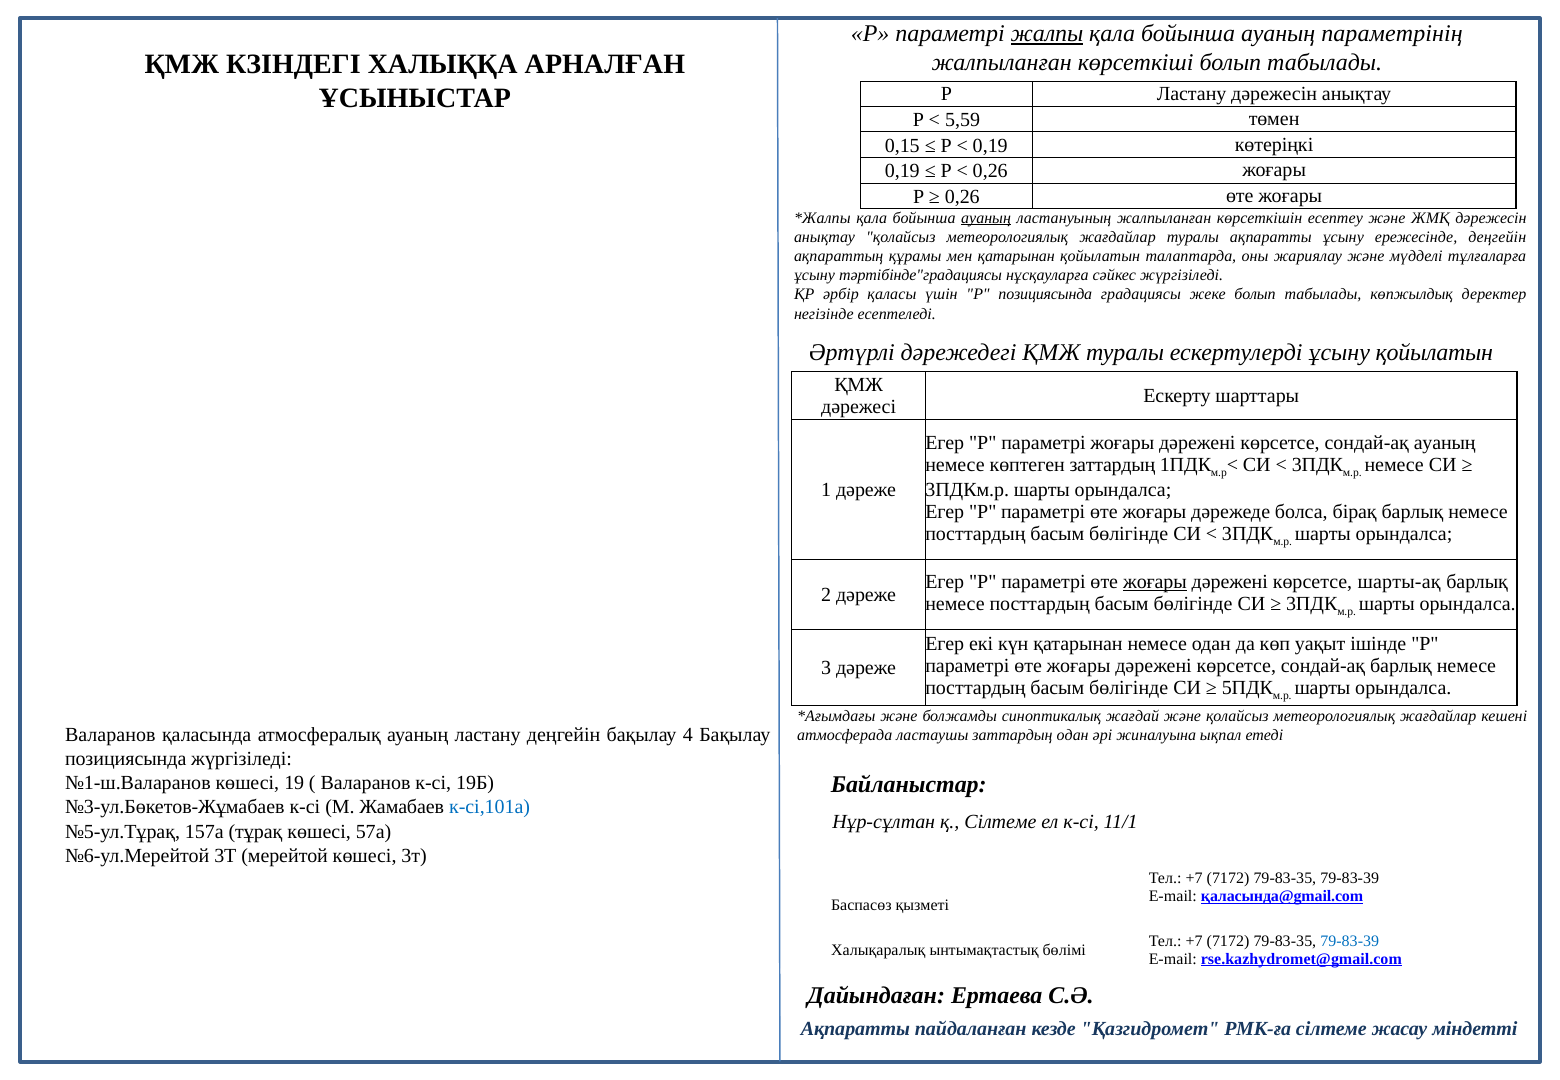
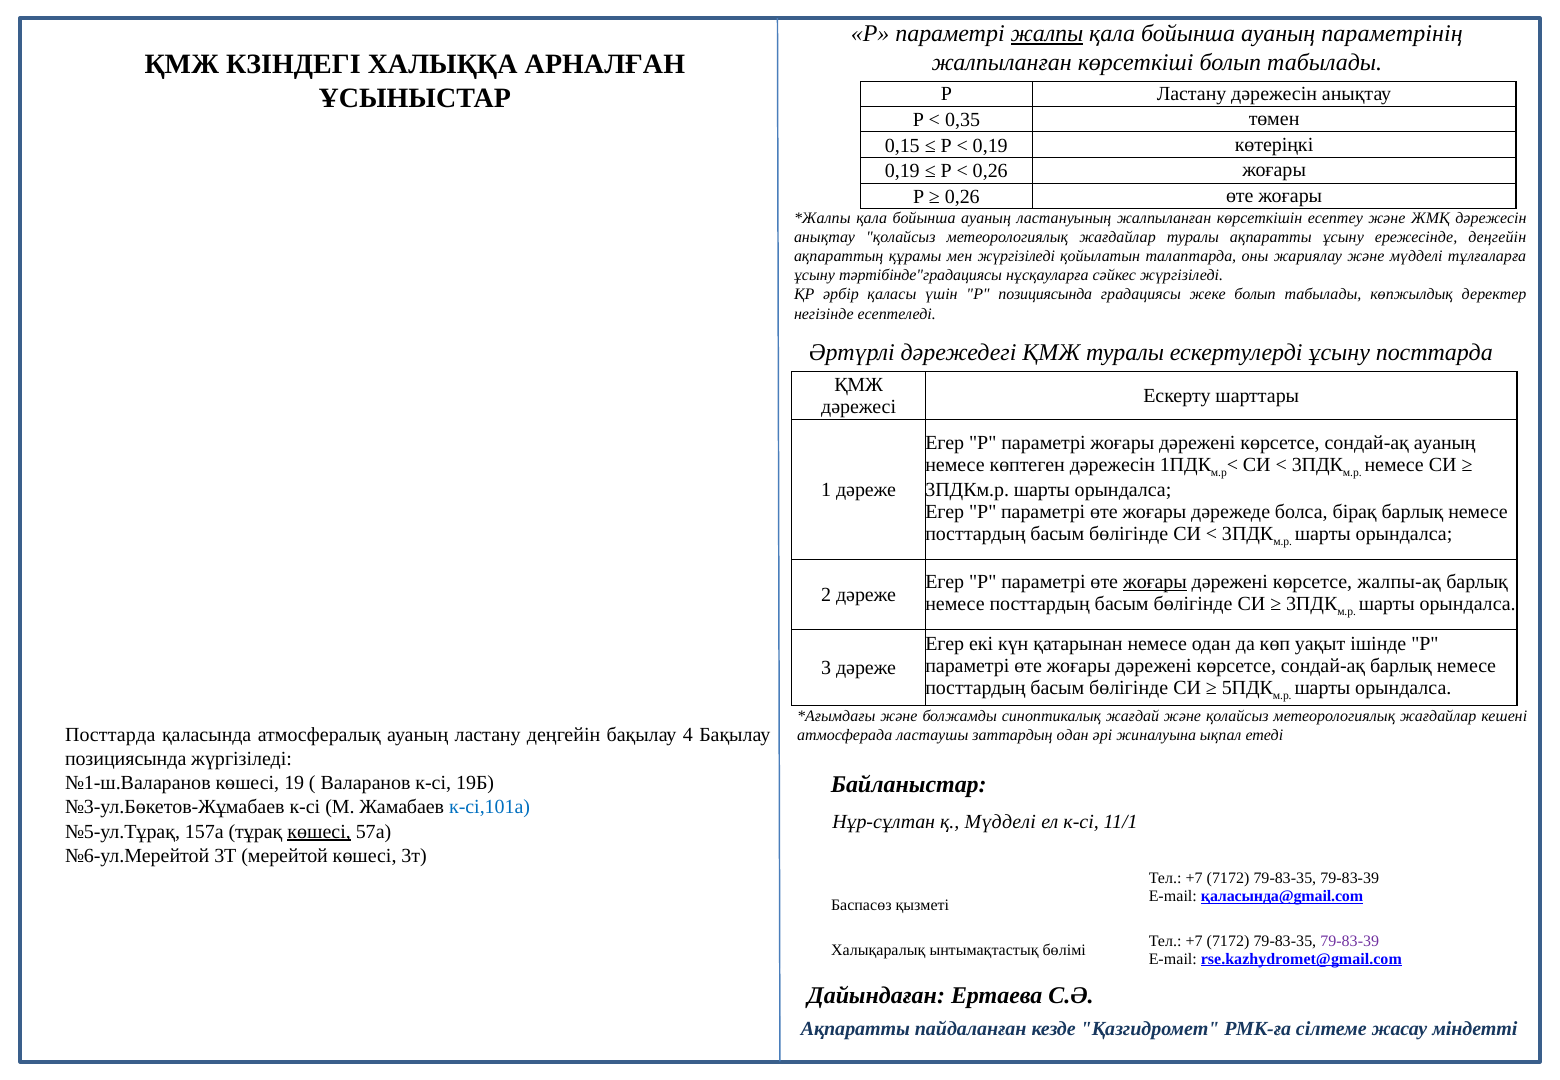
5,59: 5,59 -> 0,35
ауаның at (986, 218) underline: present -> none
мен қатарынан: қатарынан -> жүргізіледі
ұсыну қойылатын: қойылатын -> посттарда
көптеген заттардың: заттардың -> дәрежесін
шарты-ақ: шарты-ақ -> жалпы-ақ
Валаранов at (110, 735): Валаранов -> Посттарда
қ Сілтеме: Сілтеме -> Мүдделі
көшесі at (319, 831) underline: none -> present
79-83-39 at (1350, 941) colour: blue -> purple
